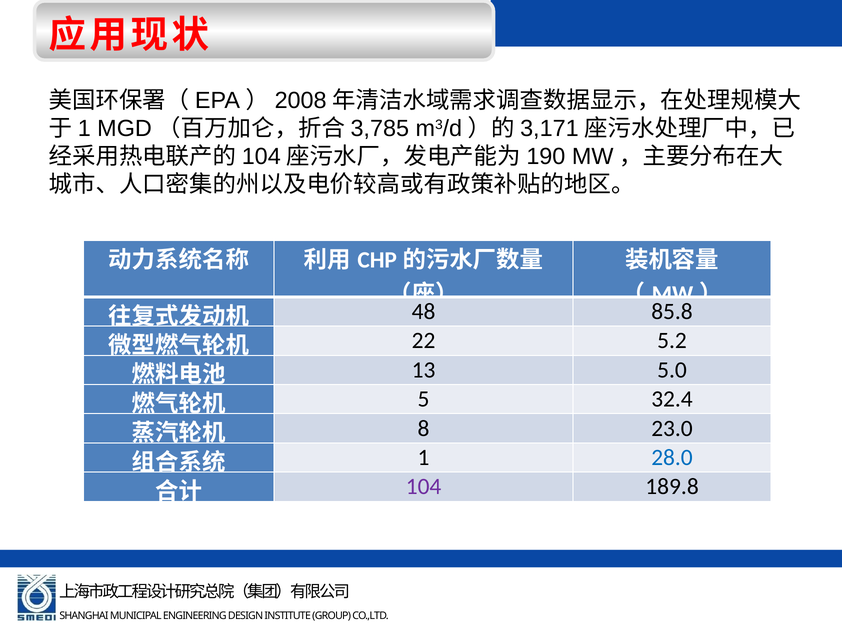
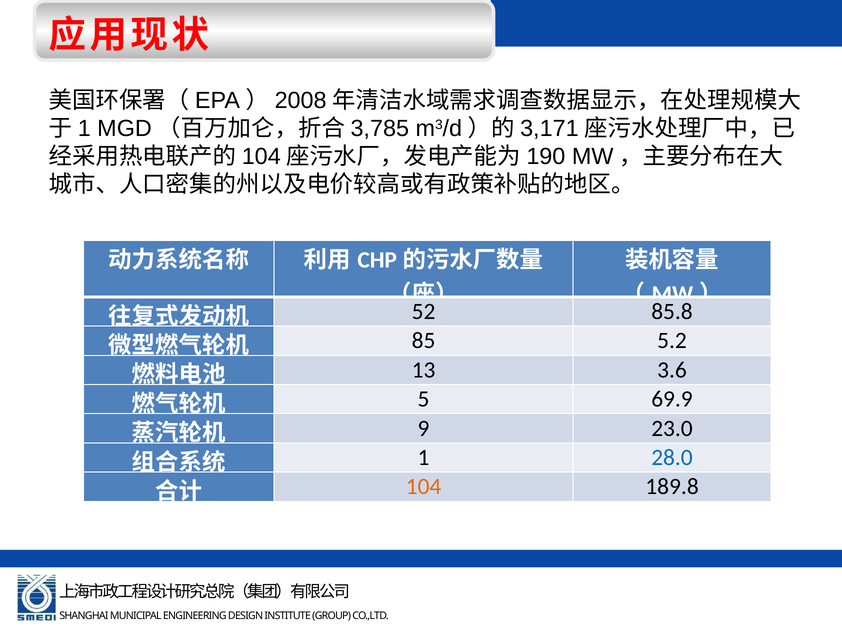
48: 48 -> 52
22: 22 -> 85
5.0: 5.0 -> 3.6
32.4: 32.4 -> 69.9
8: 8 -> 9
104 colour: purple -> orange
